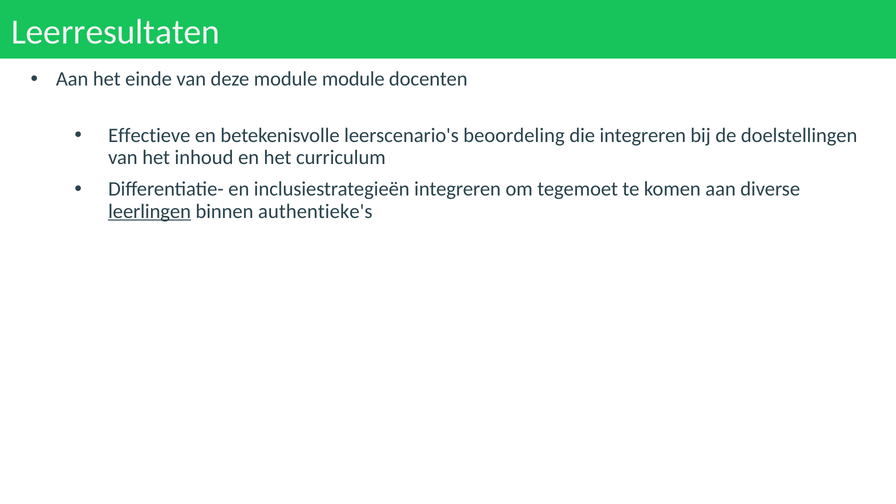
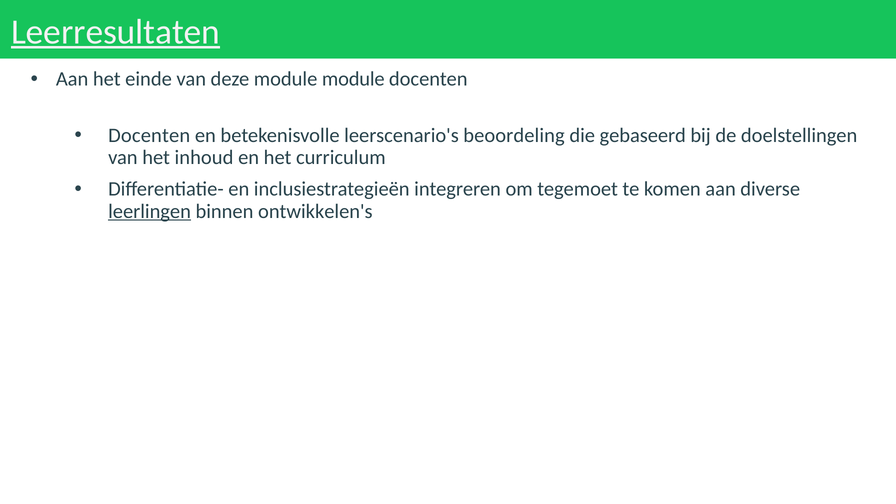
Leerresultaten underline: none -> present
Effectieve at (149, 135): Effectieve -> Docenten
die integreren: integreren -> gebaseerd
authentieke's: authentieke's -> ontwikkelen's
